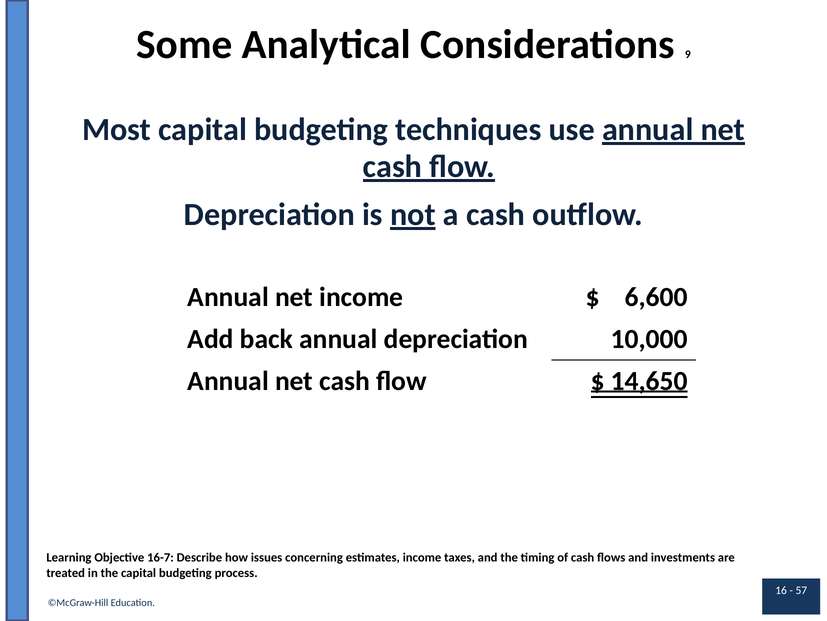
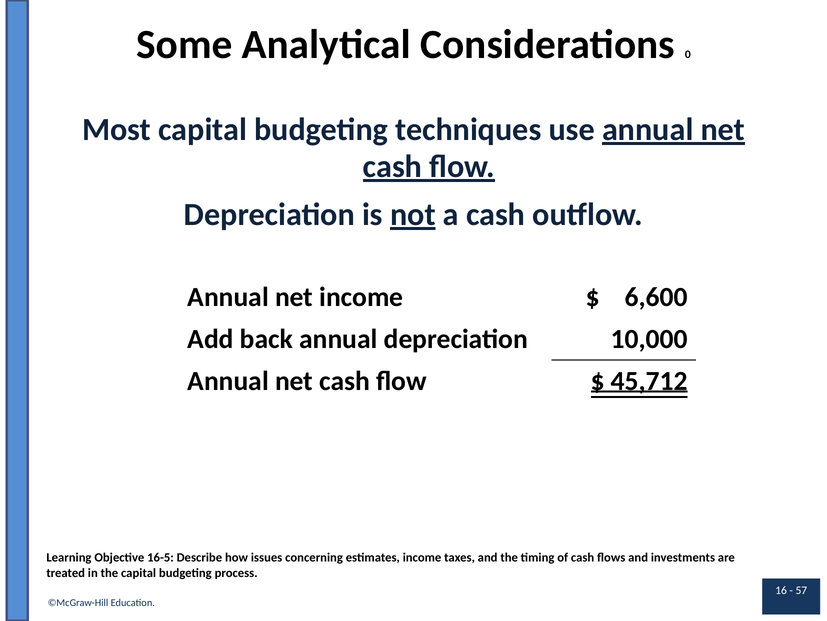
9: 9 -> 0
14,650: 14,650 -> 45,712
16-7: 16-7 -> 16-5
